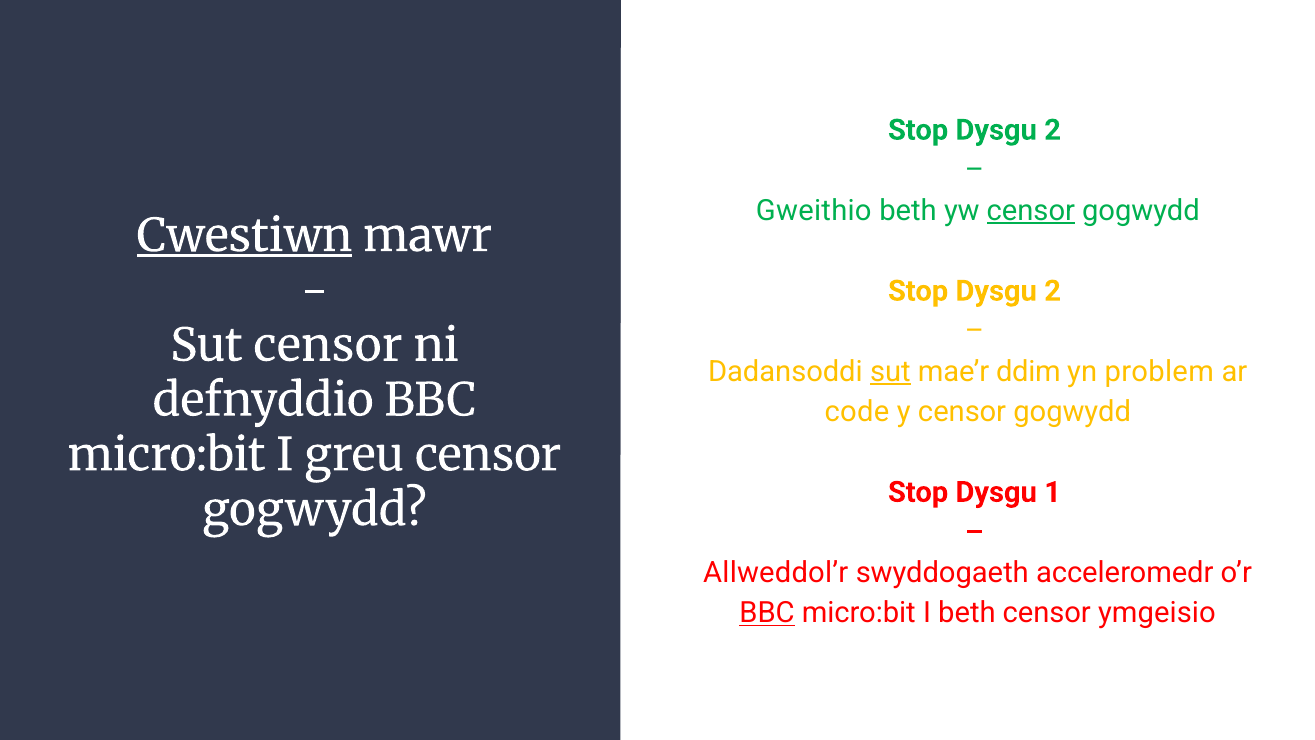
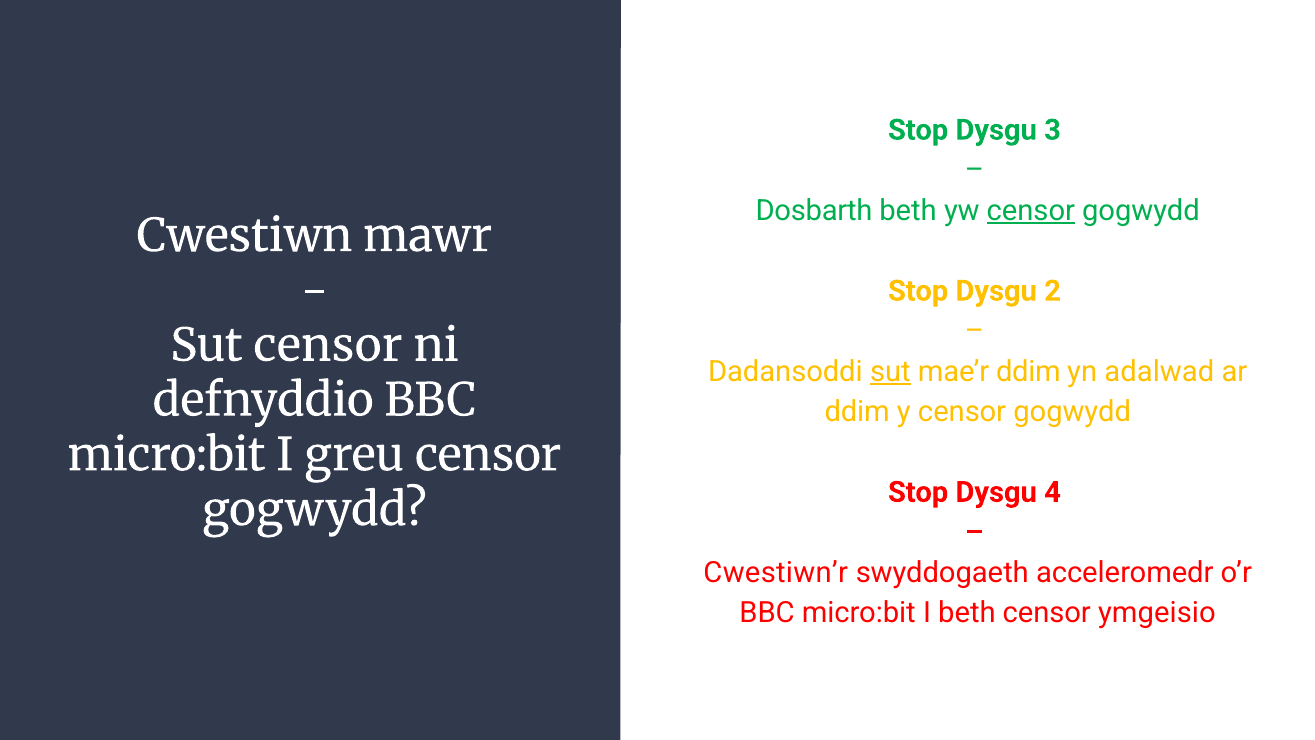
2 at (1053, 130): 2 -> 3
Gweithio: Gweithio -> Dosbarth
Cwestiwn underline: present -> none
problem: problem -> adalwad
code at (857, 412): code -> ddim
1: 1 -> 4
Allweddol’r: Allweddol’r -> Cwestiwn’r
BBC at (767, 613) underline: present -> none
